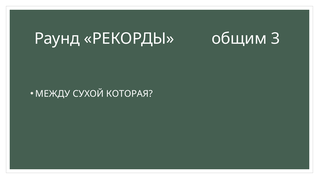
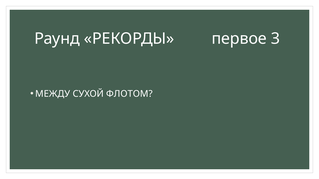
общим: общим -> первое
КОТОРАЯ: КОТОРАЯ -> ФЛОТОМ
